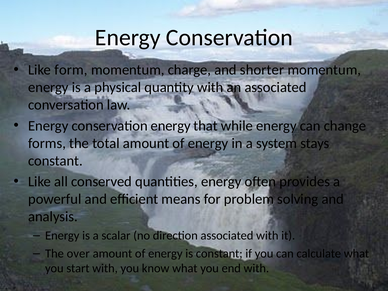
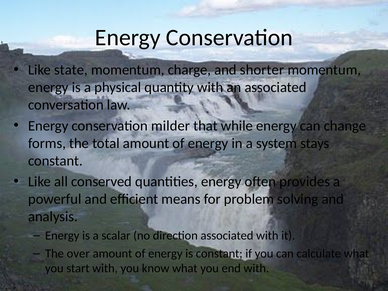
form: form -> state
conservation energy: energy -> milder
